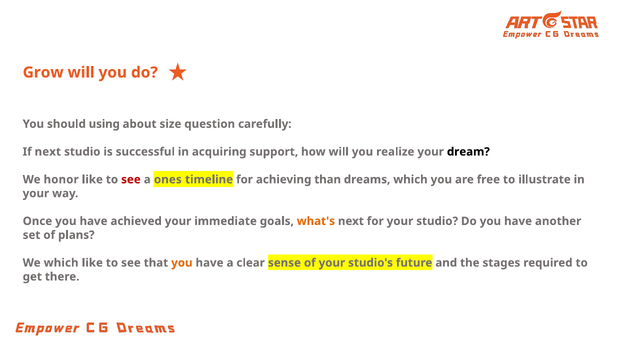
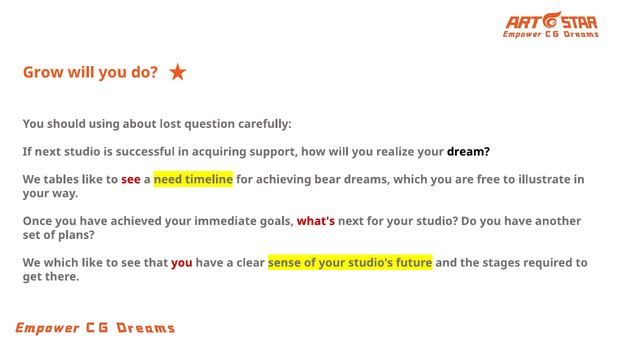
size: size -> lost
honor: honor -> tables
ones: ones -> need
than: than -> bear
what's colour: orange -> red
you at (182, 263) colour: orange -> red
